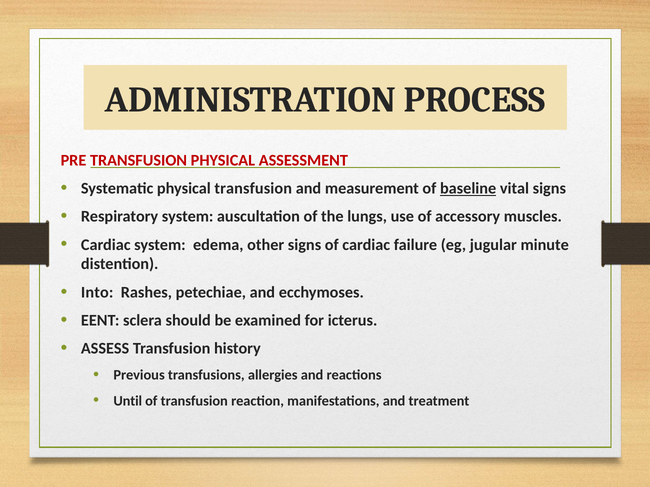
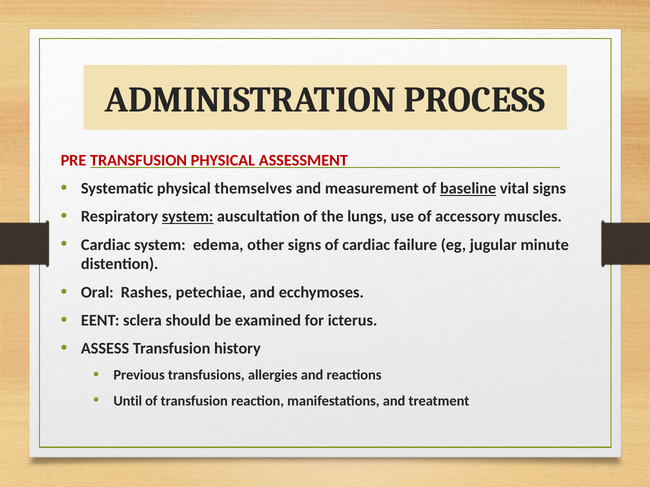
physical transfusion: transfusion -> themselves
system at (188, 217) underline: none -> present
Into: Into -> Oral
